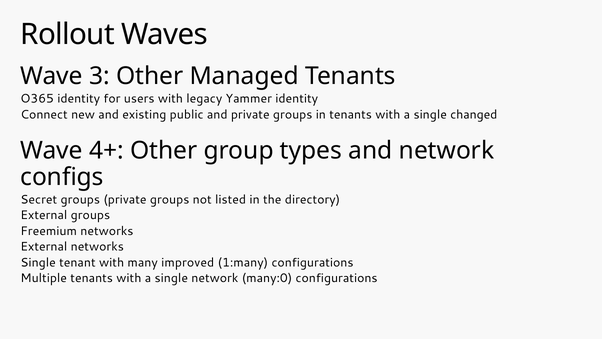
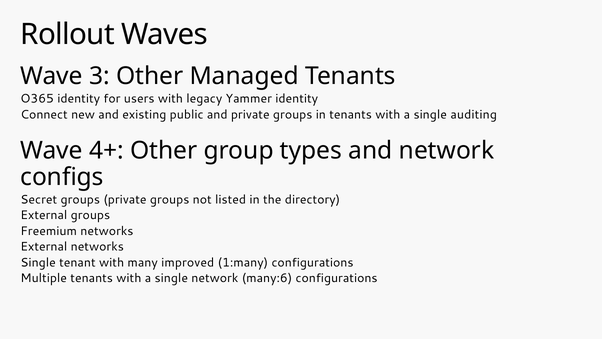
changed: changed -> auditing
many:0: many:0 -> many:6
